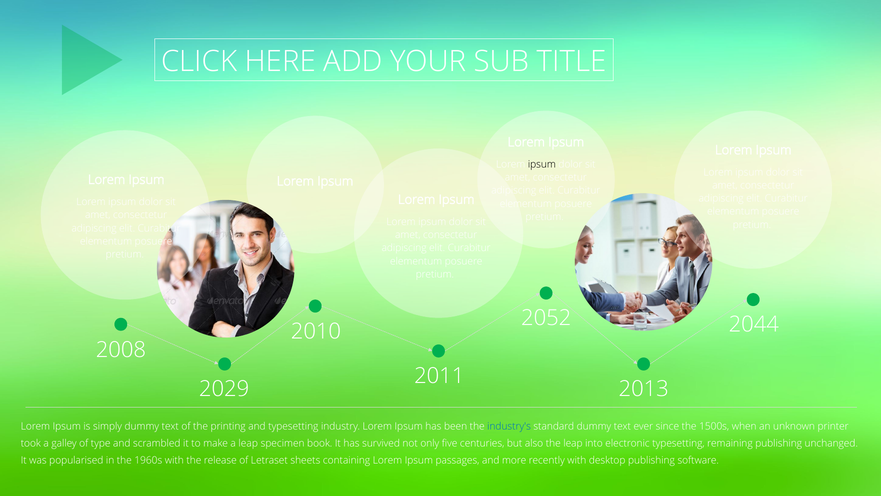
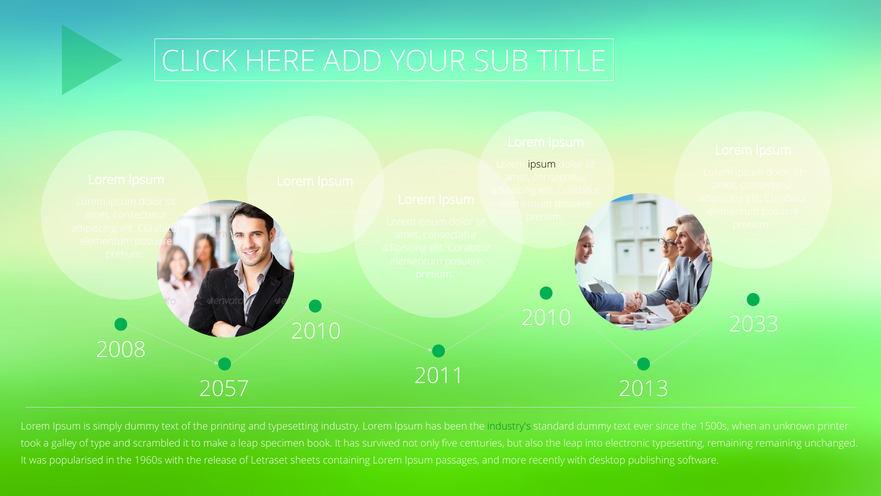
2052 at (546, 318): 2052 -> 2010
2044: 2044 -> 2033
2029: 2029 -> 2057
industry's colour: blue -> green
remaining publishing: publishing -> remaining
